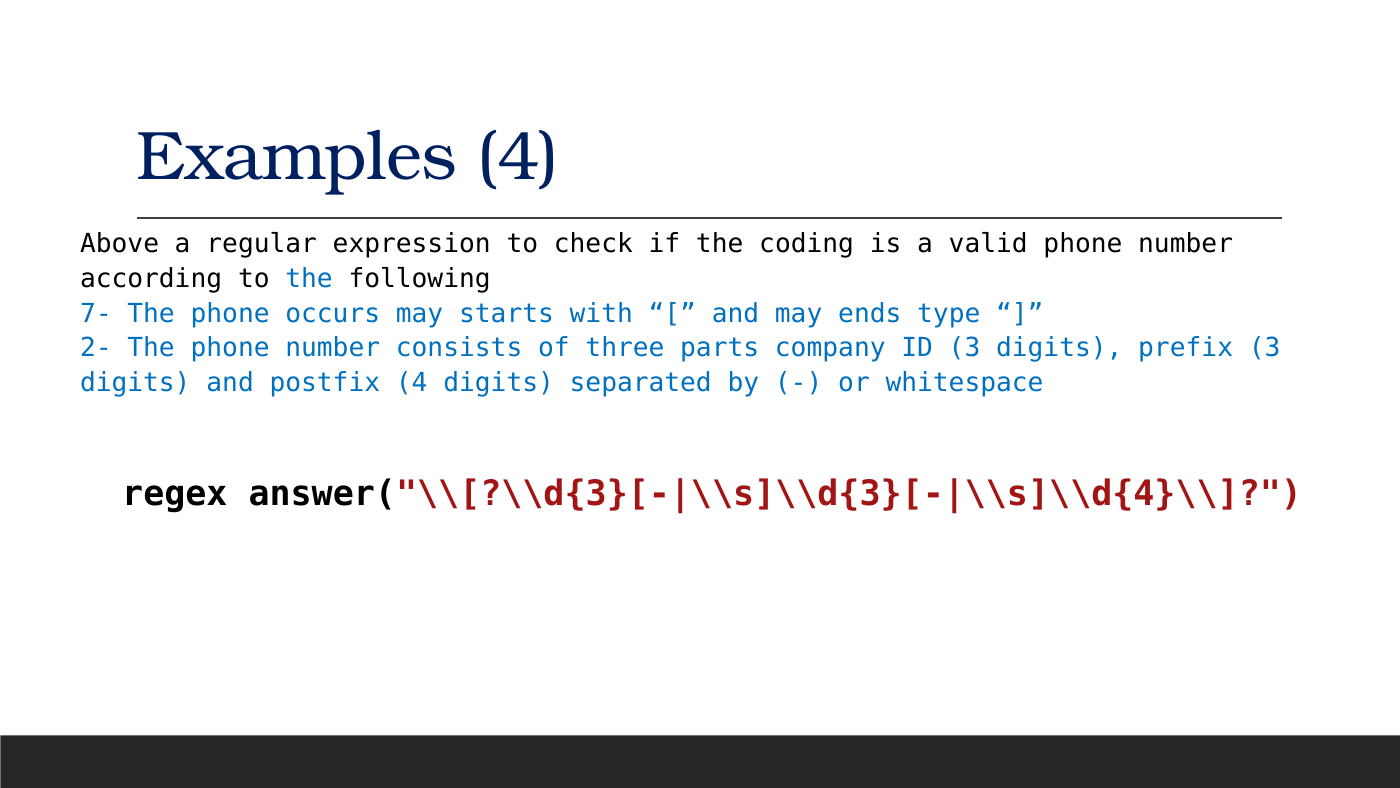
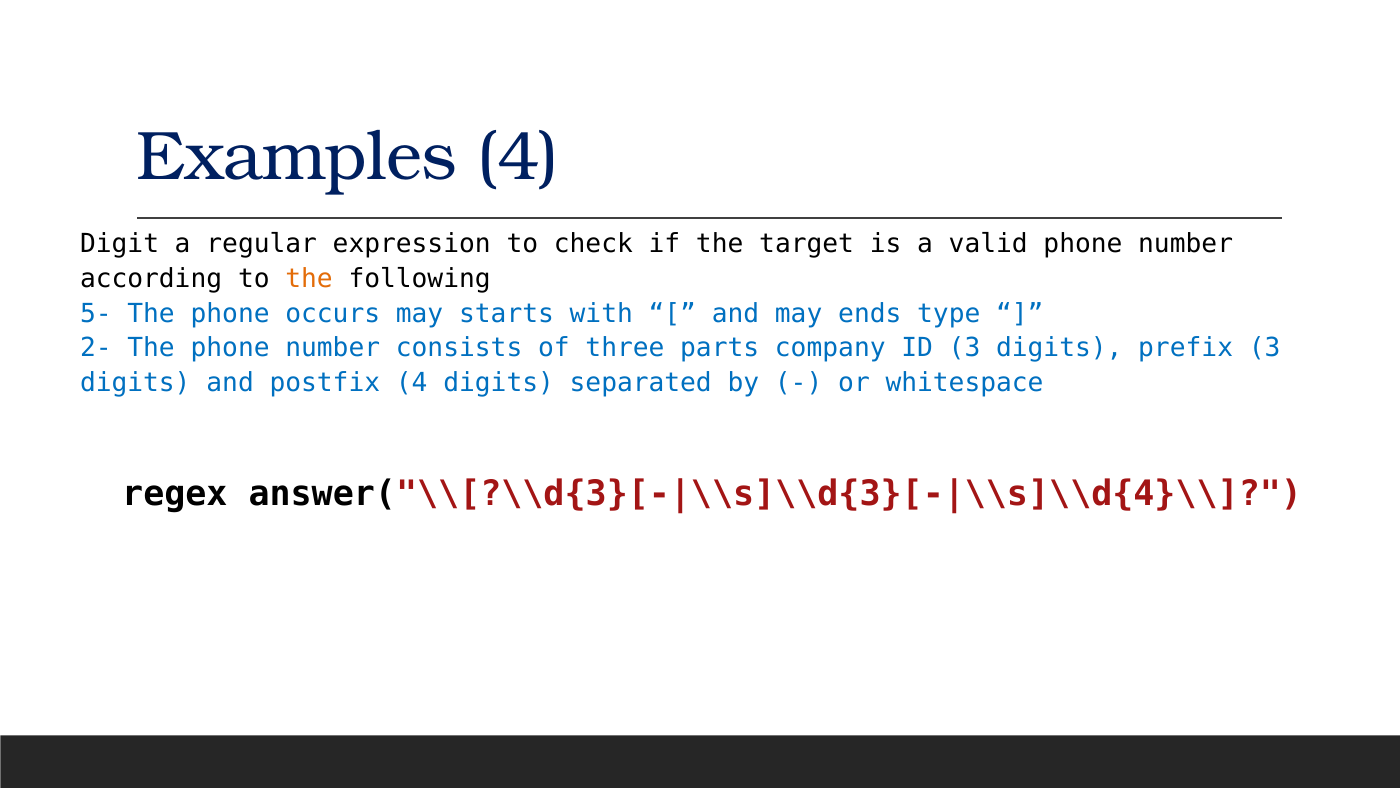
Above: Above -> Digit
coding: coding -> target
the at (309, 279) colour: blue -> orange
7-: 7- -> 5-
